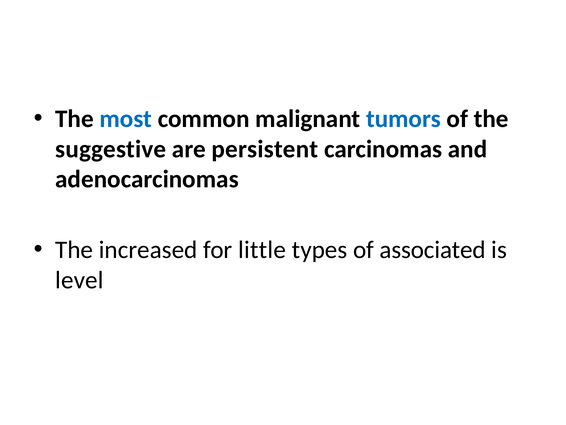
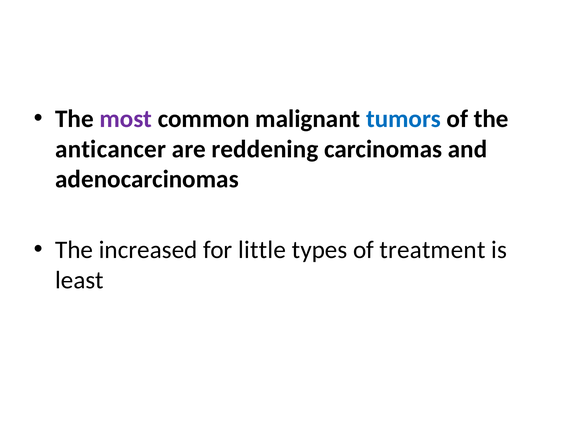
most colour: blue -> purple
suggestive: suggestive -> anticancer
persistent: persistent -> reddening
associated: associated -> treatment
level: level -> least
